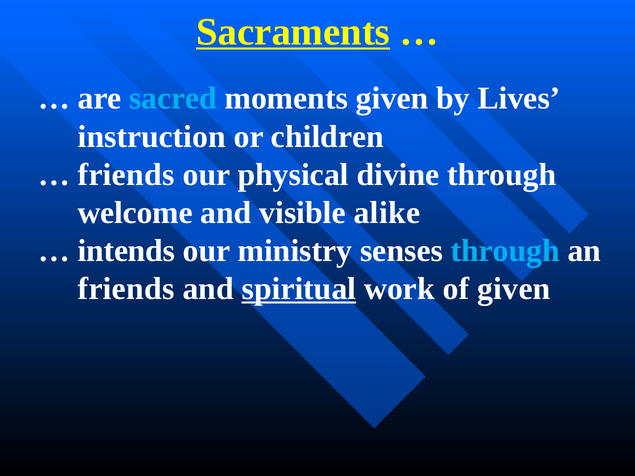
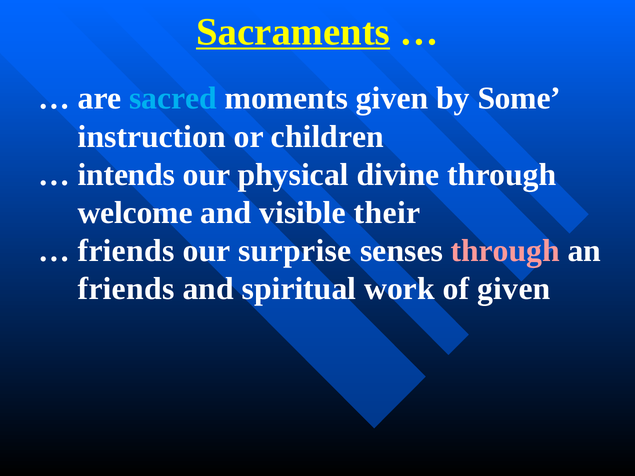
Lives: Lives -> Some
friends at (126, 175): friends -> intends
alike: alike -> their
intends at (126, 251): intends -> friends
ministry: ministry -> surprise
through at (505, 251) colour: light blue -> pink
spiritual underline: present -> none
